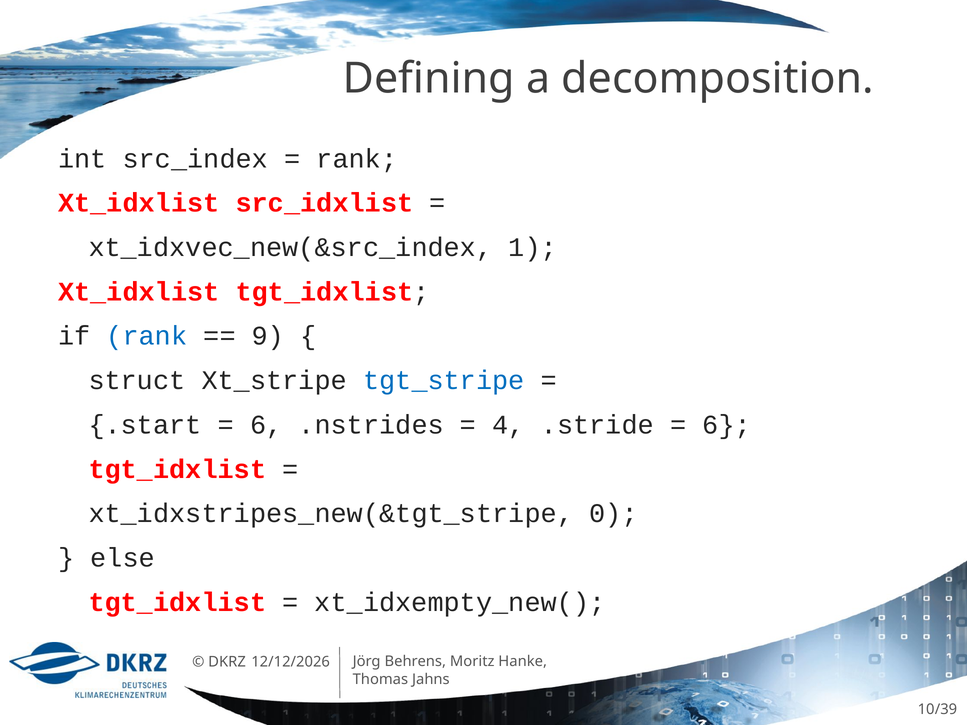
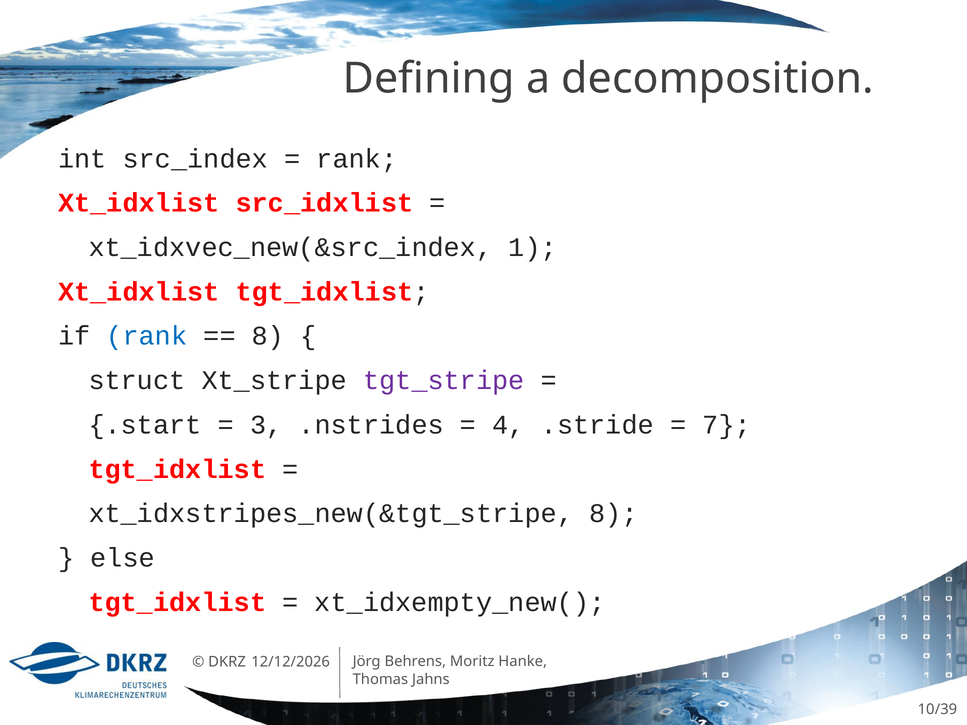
9 at (268, 336): 9 -> 8
tgt_stripe colour: blue -> purple
6 at (266, 425): 6 -> 3
6 at (727, 425): 6 -> 7
xt_idxstripes_new(&tgt_stripe 0: 0 -> 8
